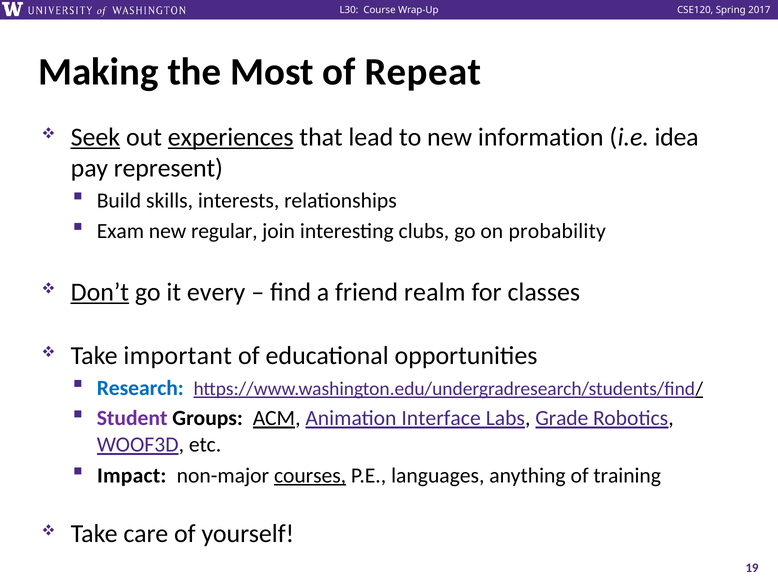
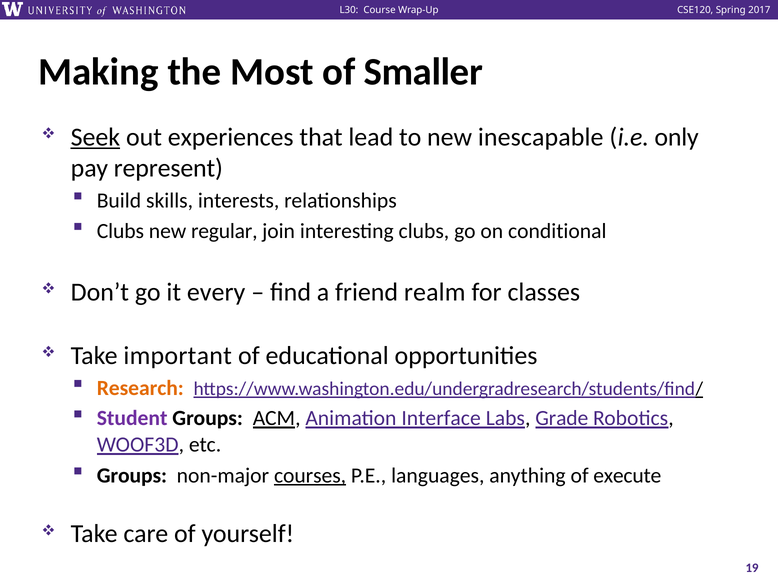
Repeat: Repeat -> Smaller
experiences underline: present -> none
information: information -> inescapable
idea: idea -> only
Exam at (120, 231): Exam -> Clubs
probability: probability -> conditional
Don’t underline: present -> none
Research colour: blue -> orange
Impact at (132, 476): Impact -> Groups
training: training -> execute
